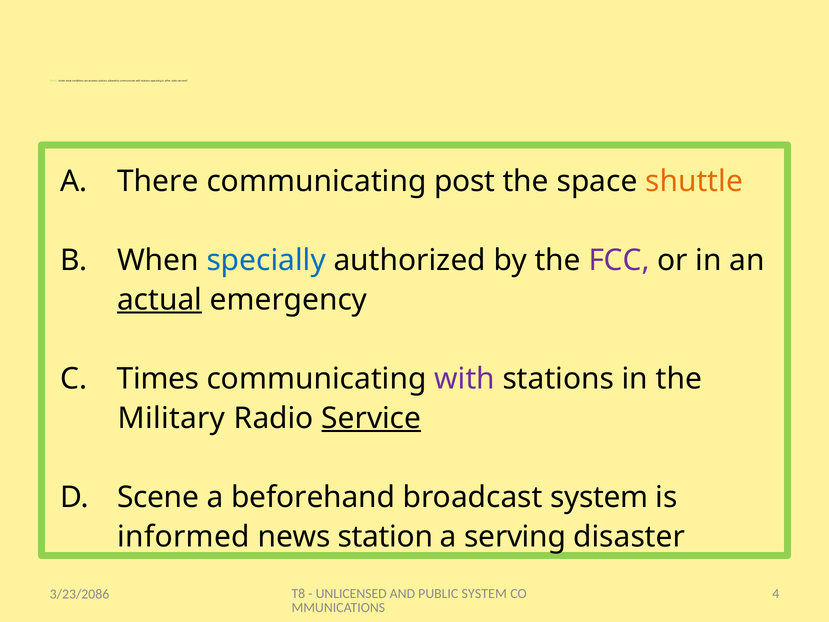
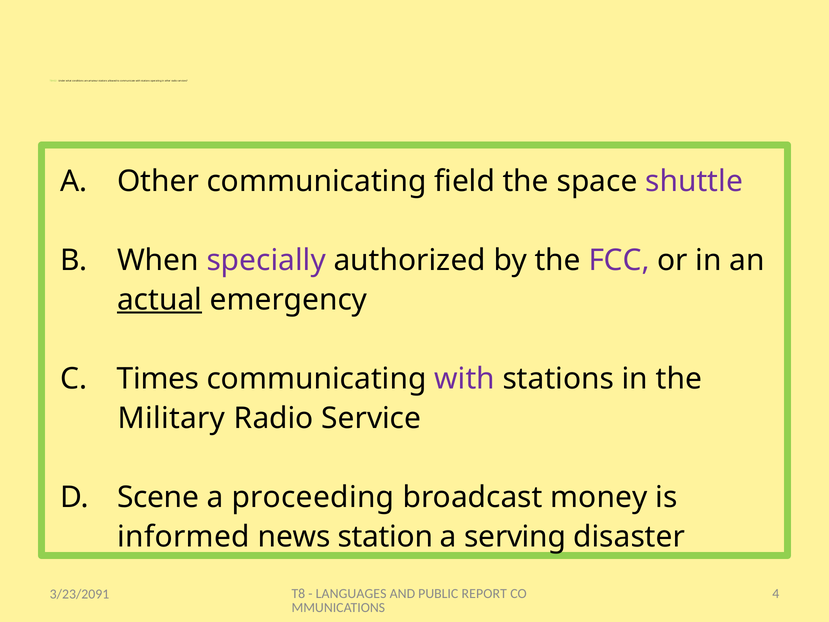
A There: There -> Other
post: post -> field
shuttle colour: orange -> purple
specially colour: blue -> purple
Service underline: present -> none
beforehand: beforehand -> proceeding
broadcast system: system -> money
UNLICENSED: UNLICENSED -> LANGUAGES
PUBLIC SYSTEM: SYSTEM -> REPORT
3/23/2086: 3/23/2086 -> 3/23/2091
